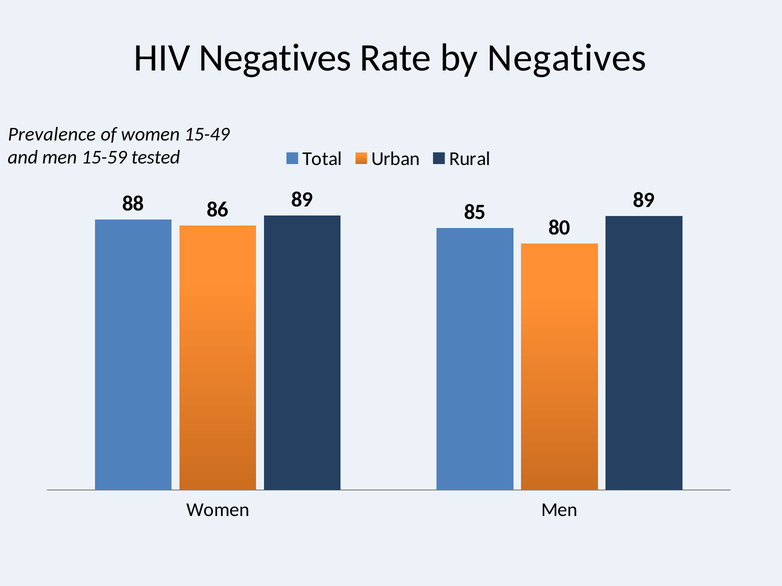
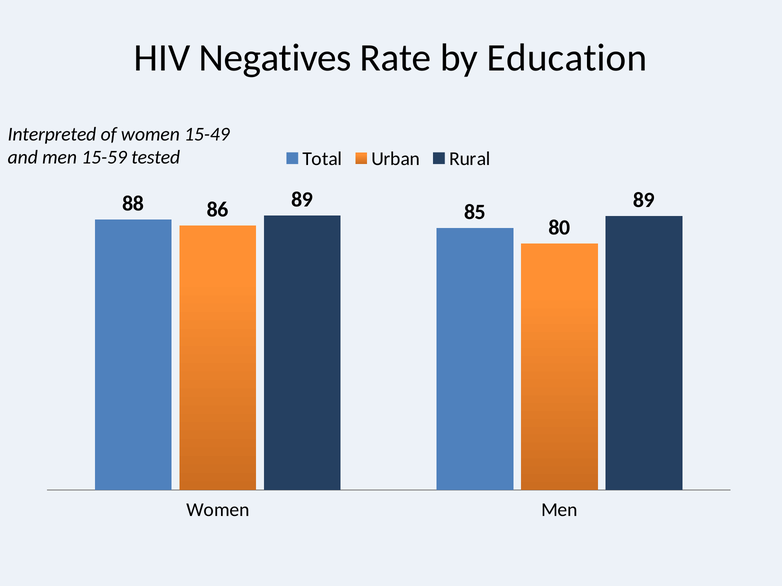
by Negatives: Negatives -> Education
Prevalence: Prevalence -> Interpreted
